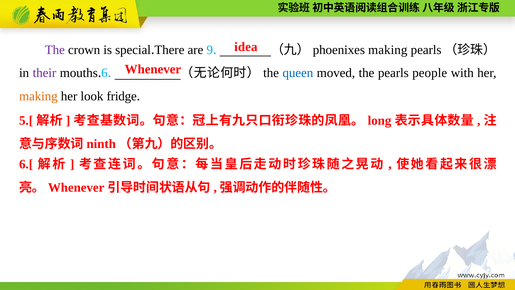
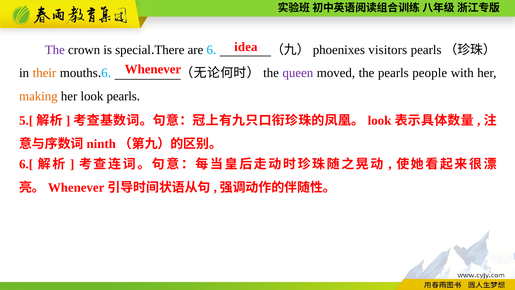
are 9: 9 -> 6
making at (388, 50): making -> visitors
their colour: purple -> orange
queen colour: blue -> purple
look fridge: fridge -> pearls
long at (380, 121): long -> look
